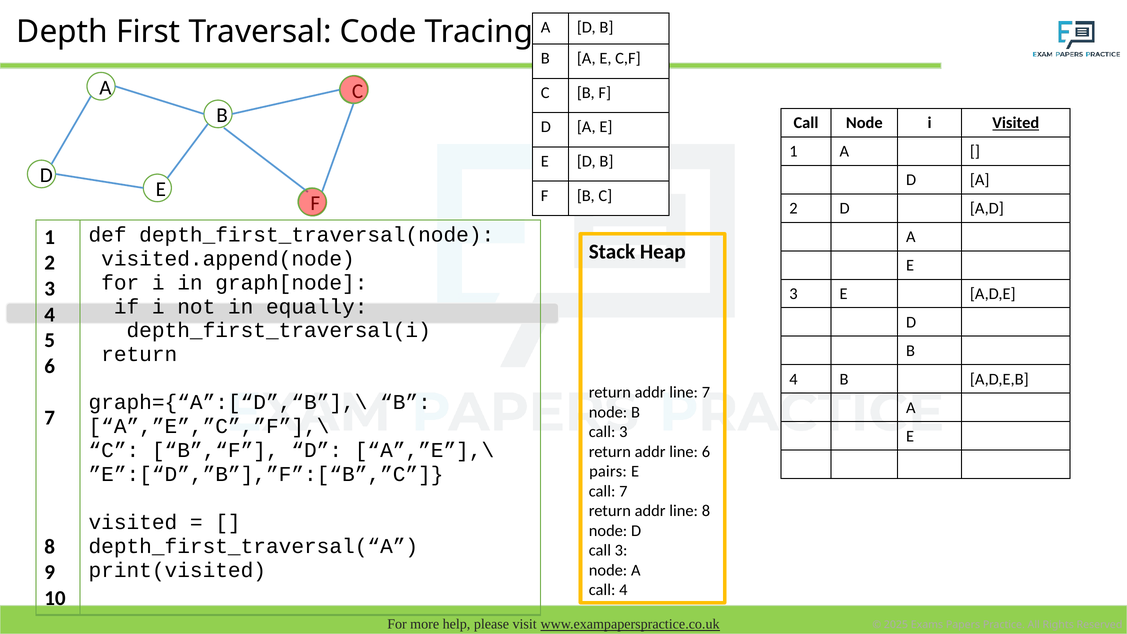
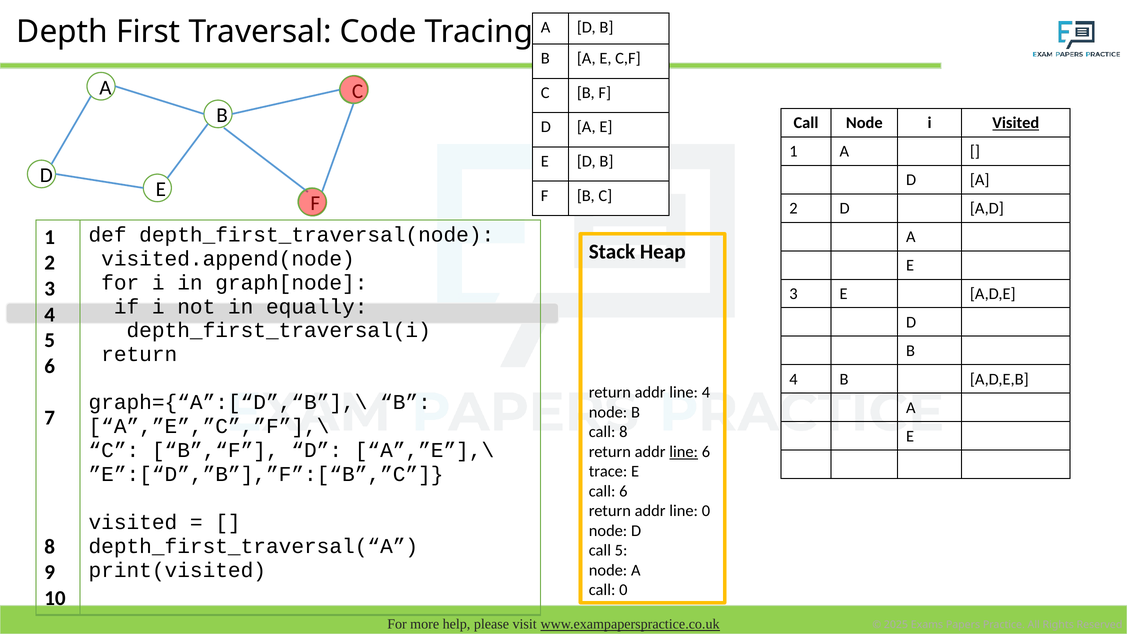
line 7: 7 -> 4
3 at (623, 432): 3 -> 8
line at (684, 452) underline: none -> present
pairs: pairs -> trace
call 7: 7 -> 6
line 8: 8 -> 0
3 at (621, 550): 3 -> 5
call 4: 4 -> 0
